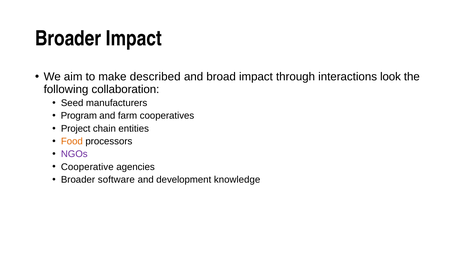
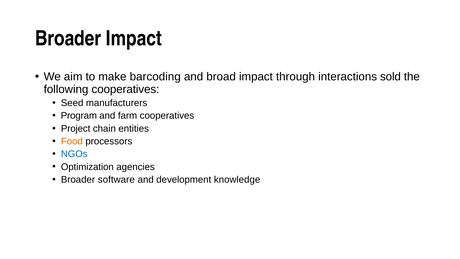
described: described -> barcoding
look: look -> sold
following collaboration: collaboration -> cooperatives
NGOs colour: purple -> blue
Cooperative: Cooperative -> Optimization
